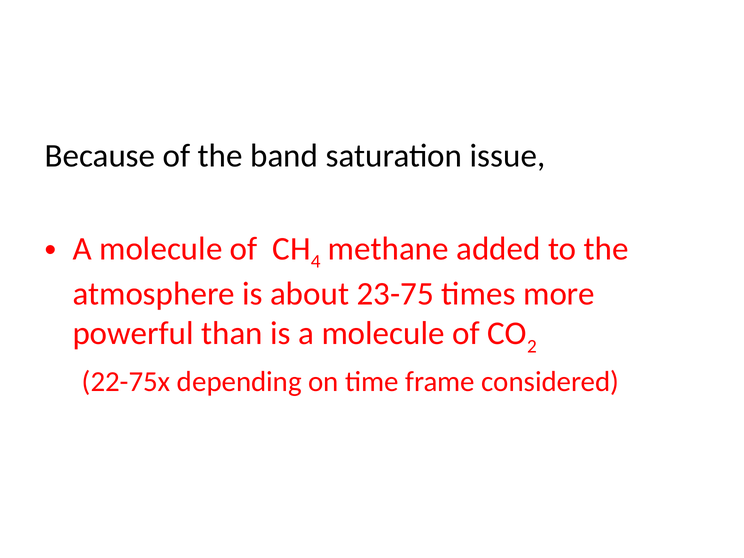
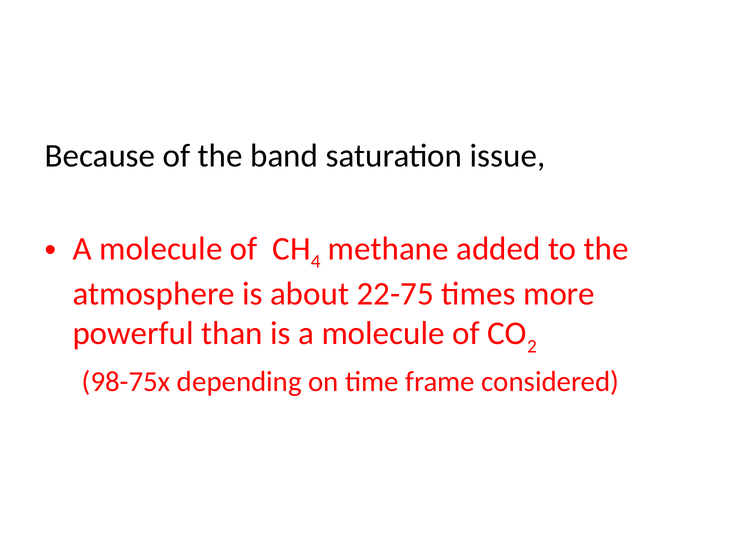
23-75: 23-75 -> 22-75
22-75x: 22-75x -> 98-75x
